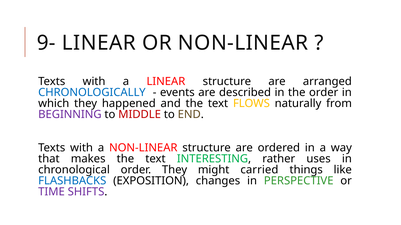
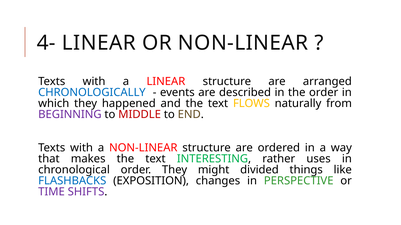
9-: 9- -> 4-
carried: carried -> divided
